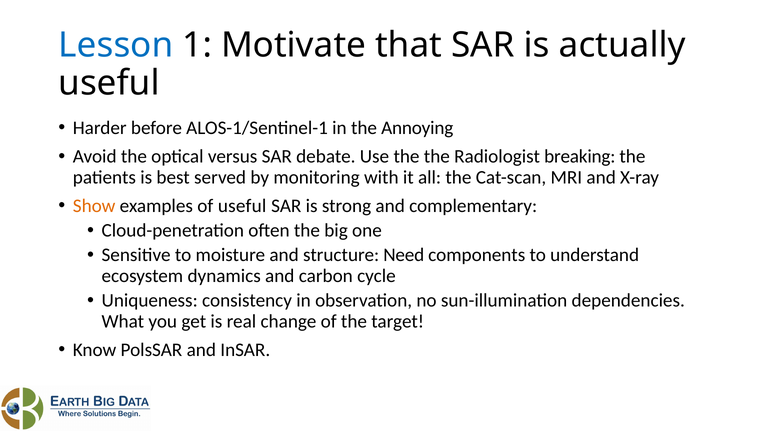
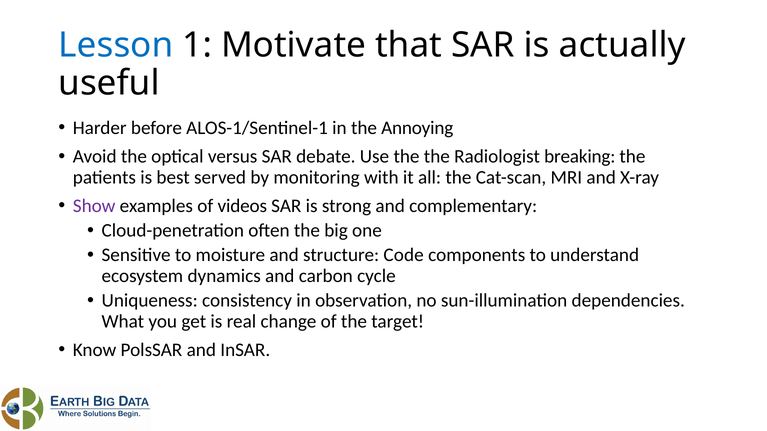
Show colour: orange -> purple
of useful: useful -> videos
Need: Need -> Code
